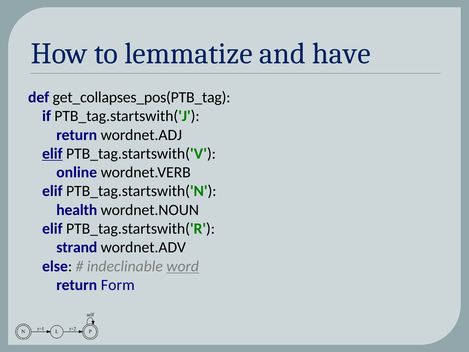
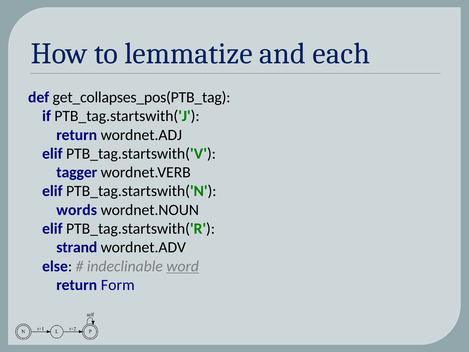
have: have -> each
elif at (52, 154) underline: present -> none
online: online -> tagger
health: health -> words
